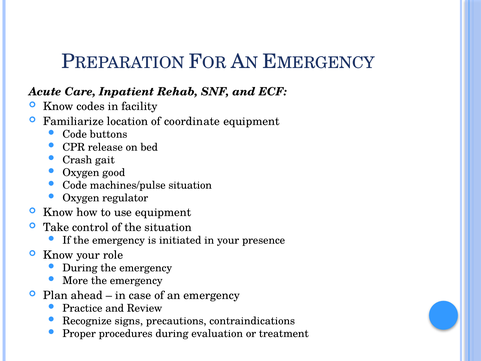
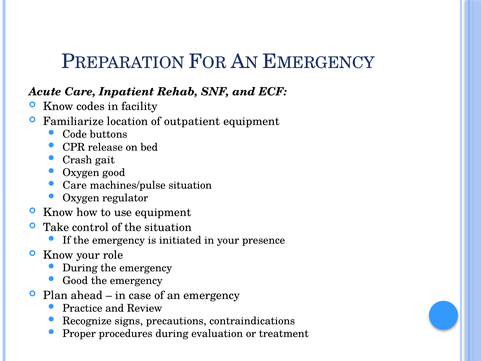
coordinate: coordinate -> outpatient
Code at (75, 185): Code -> Care
More at (75, 280): More -> Good
